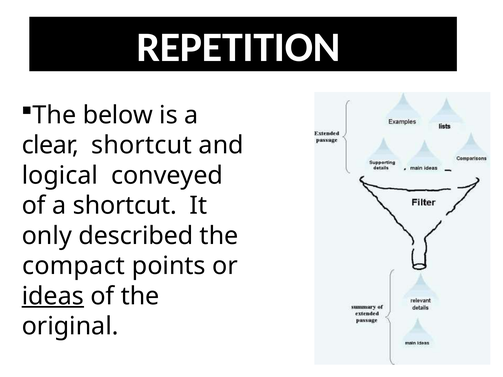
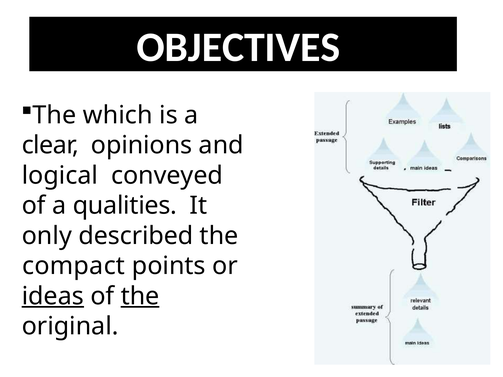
REPETITION: REPETITION -> OBJECTIVES
below: below -> which
clear shortcut: shortcut -> opinions
a shortcut: shortcut -> qualities
the at (140, 296) underline: none -> present
